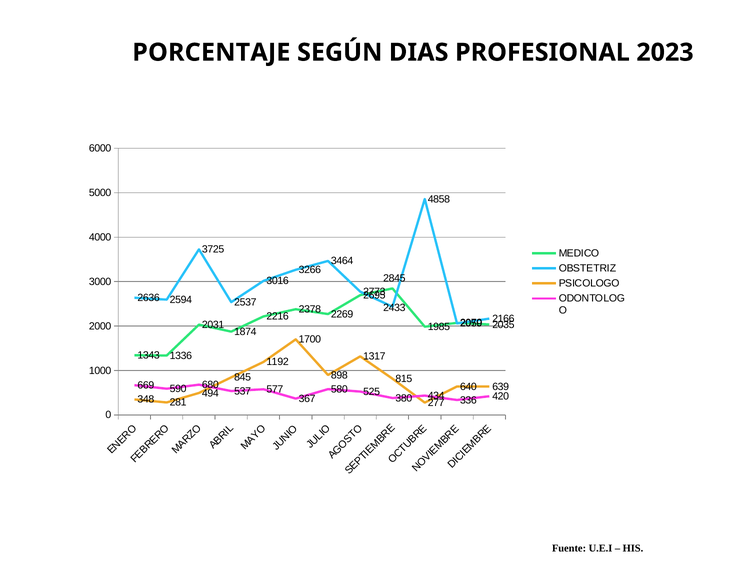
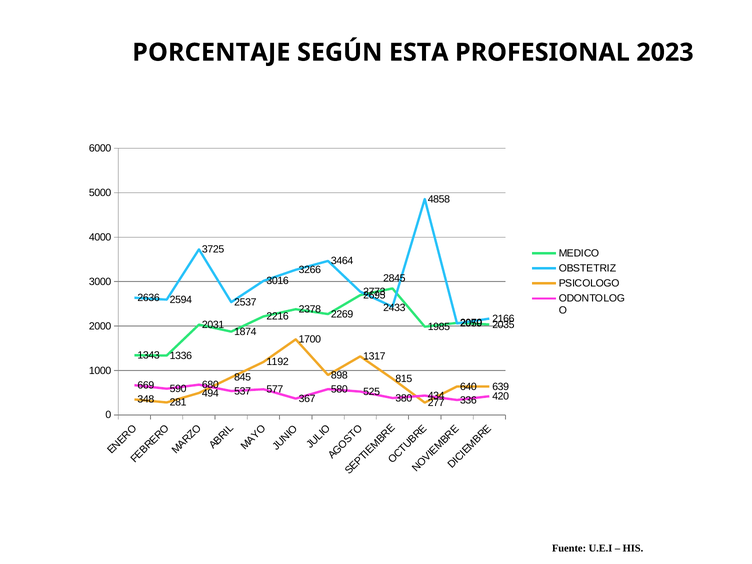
DIAS: DIAS -> ESTA
